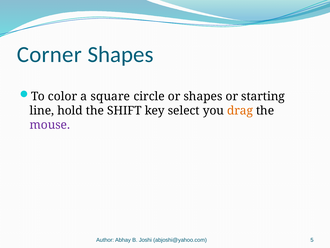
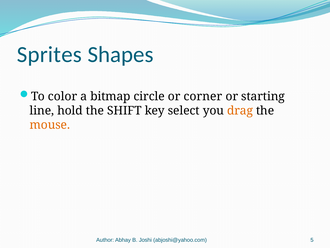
Corner: Corner -> Sprites
square: square -> bitmap
or shapes: shapes -> corner
mouse colour: purple -> orange
